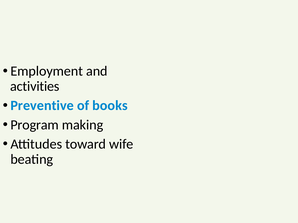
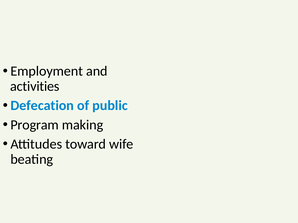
Preventive: Preventive -> Defecation
books: books -> public
